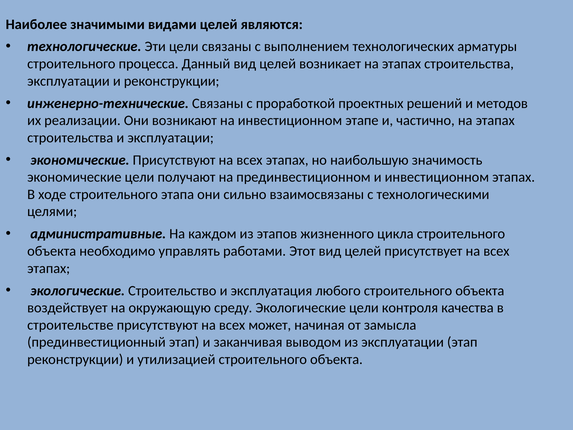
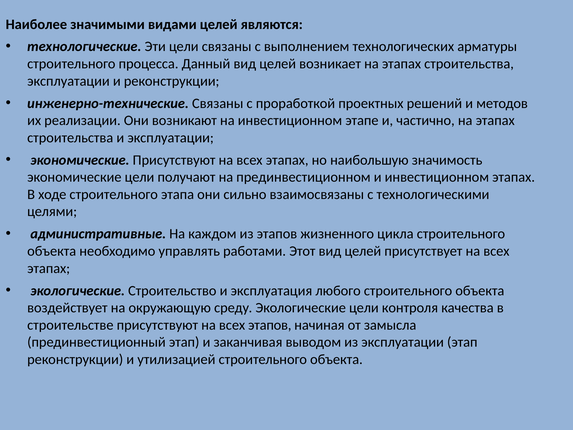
всех может: может -> этапов
